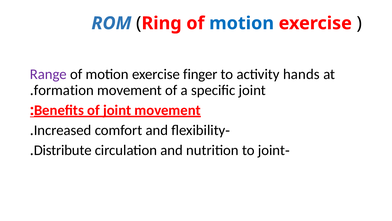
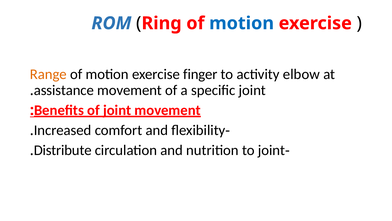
Range colour: purple -> orange
hands: hands -> elbow
formation: formation -> assistance
